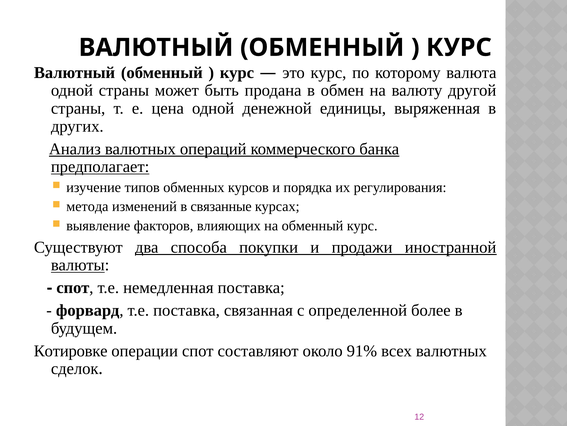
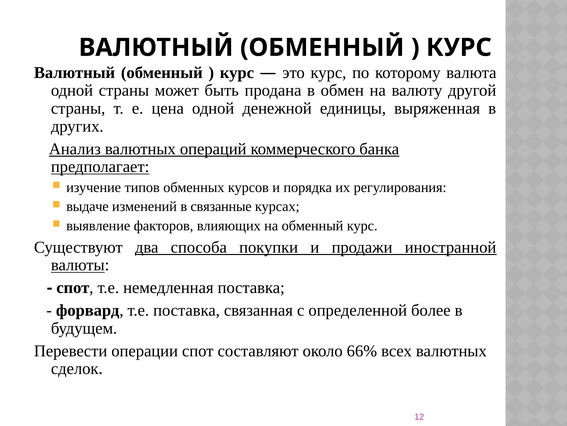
метода: метода -> выдаче
Котировке: Котировке -> Перевести
91%: 91% -> 66%
